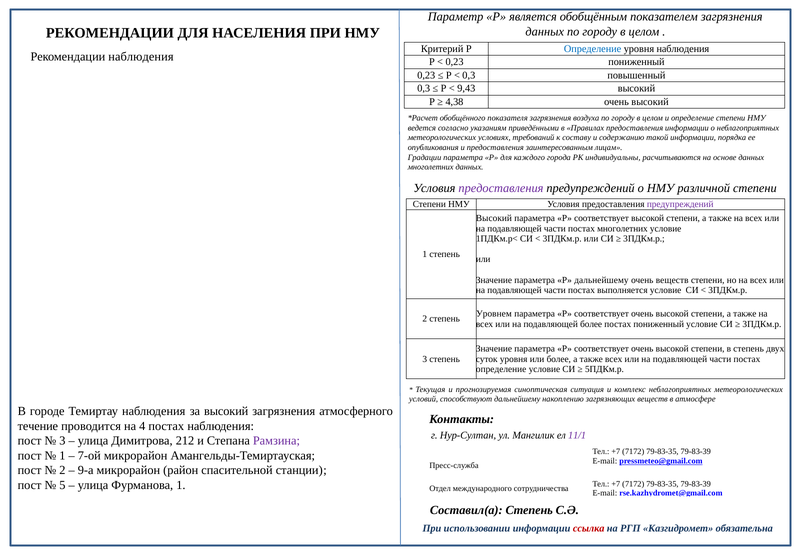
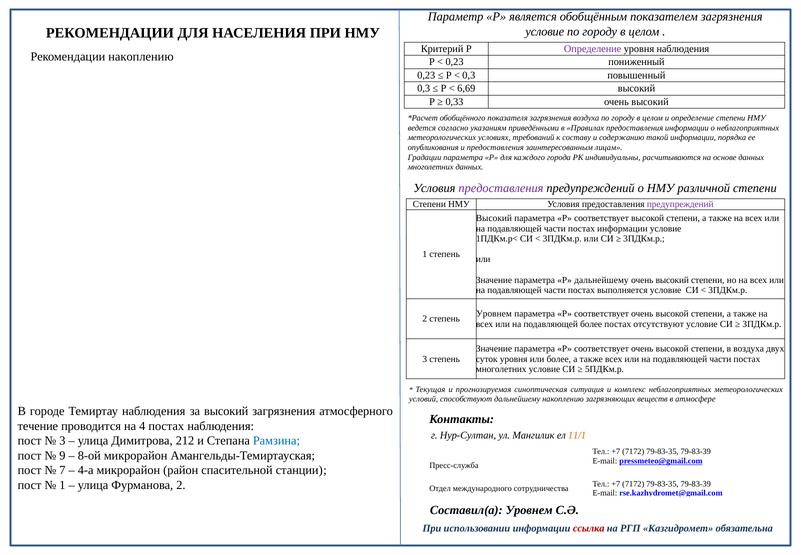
данных at (545, 32): данных -> условие
Определение at (593, 49) colour: blue -> purple
Рекомендации наблюдения: наблюдения -> накоплению
9,43: 9,43 -> 6,69
4,38: 4,38 -> 0,33
постах многолетних: многолетних -> информации
веществ at (672, 280): веществ -> высокий
постах пониженный: пониженный -> отсутствуют
в степень: степень -> воздуха
определение at (501, 369): определение -> многолетних
11/1 colour: purple -> orange
Рамзина colour: purple -> blue
1 at (62, 455): 1 -> 9
7-ой: 7-ой -> 8-ой
2 at (62, 470): 2 -> 7
9-а: 9-а -> 4-а
5 at (62, 485): 5 -> 1
Фурманова 1: 1 -> 2
Составил(а Степень: Степень -> Уровнем
